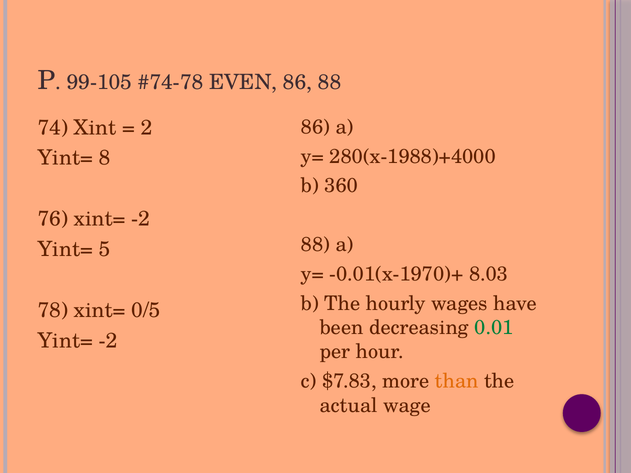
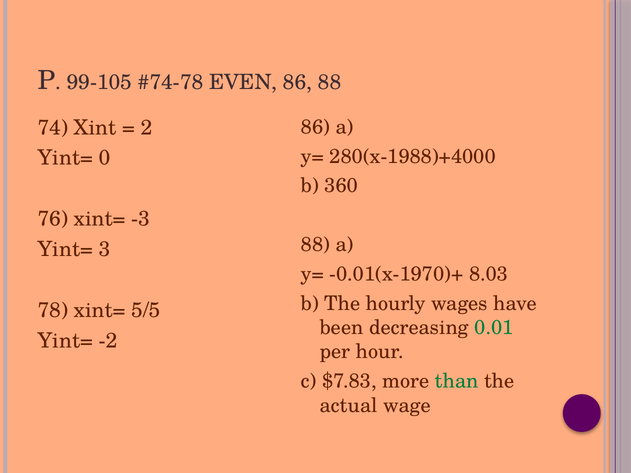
8: 8 -> 0
xint= -2: -2 -> -3
5: 5 -> 3
0/5: 0/5 -> 5/5
than colour: orange -> green
